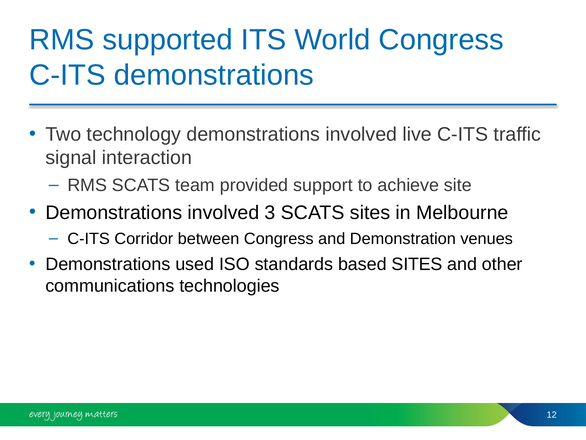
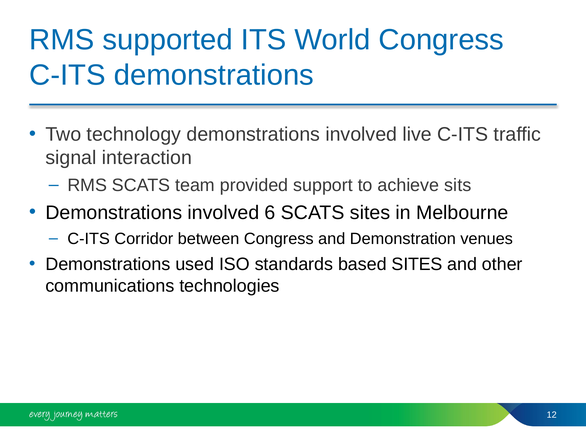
site: site -> sits
3: 3 -> 6
